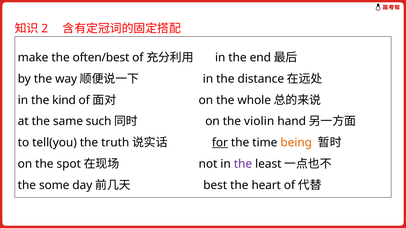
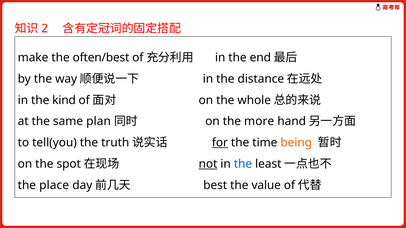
such: such -> plan
violin: violin -> more
not underline: none -> present
the at (243, 164) colour: purple -> blue
some: some -> place
heart: heart -> value
